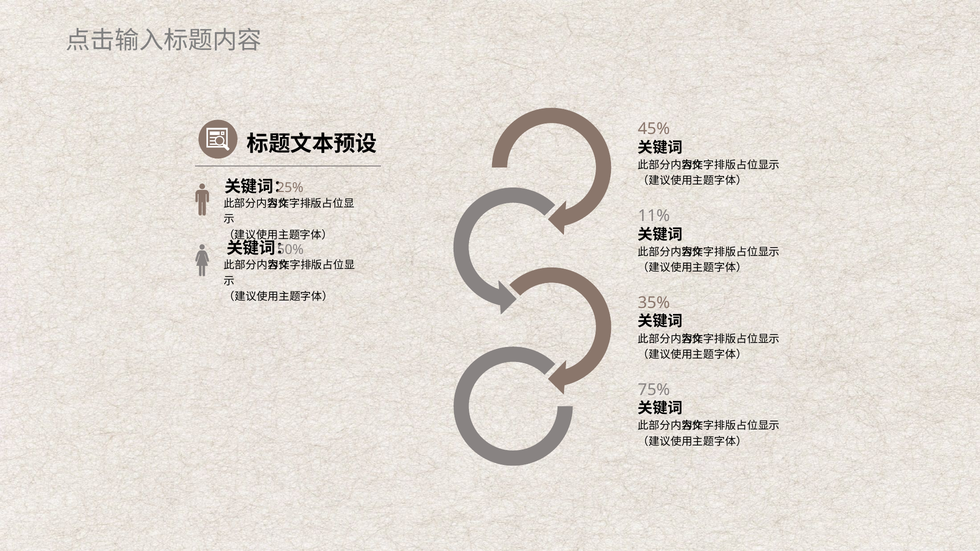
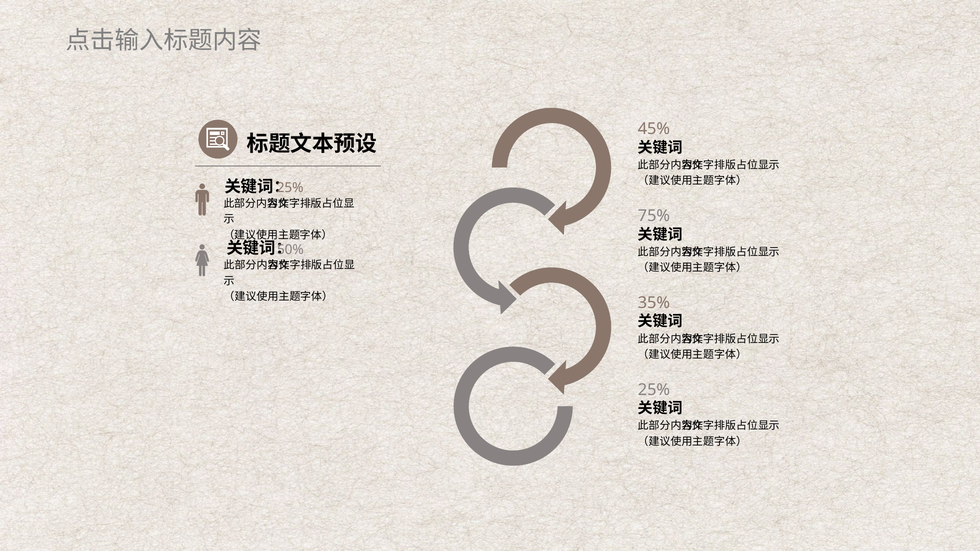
11%: 11% -> 75%
75% at (654, 390): 75% -> 25%
